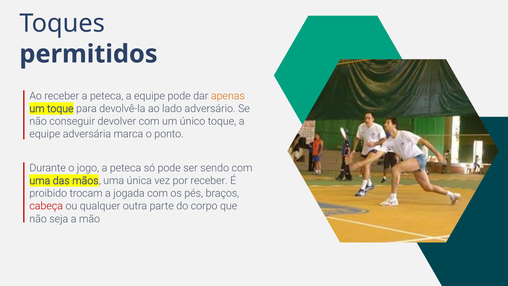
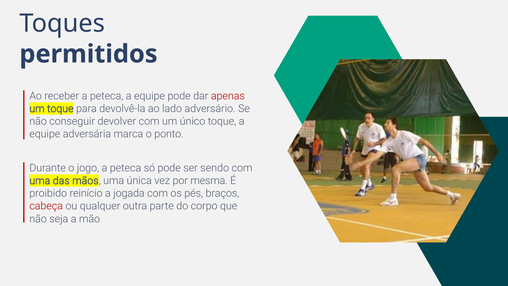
apenas colour: orange -> red
por receber: receber -> mesma
trocam: trocam -> reinício
